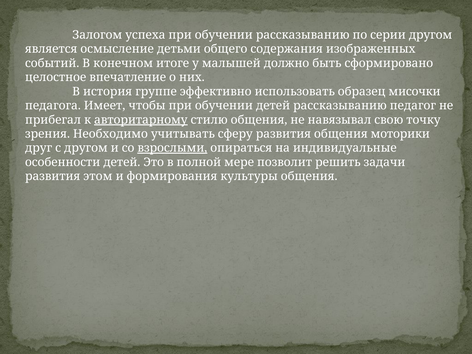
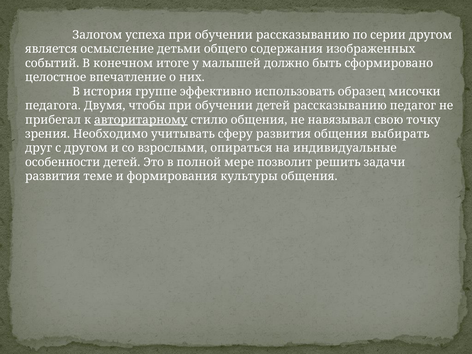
Имеет: Имеет -> Двумя
моторики: моторики -> выбирать
взрослыми underline: present -> none
этом: этом -> теме
